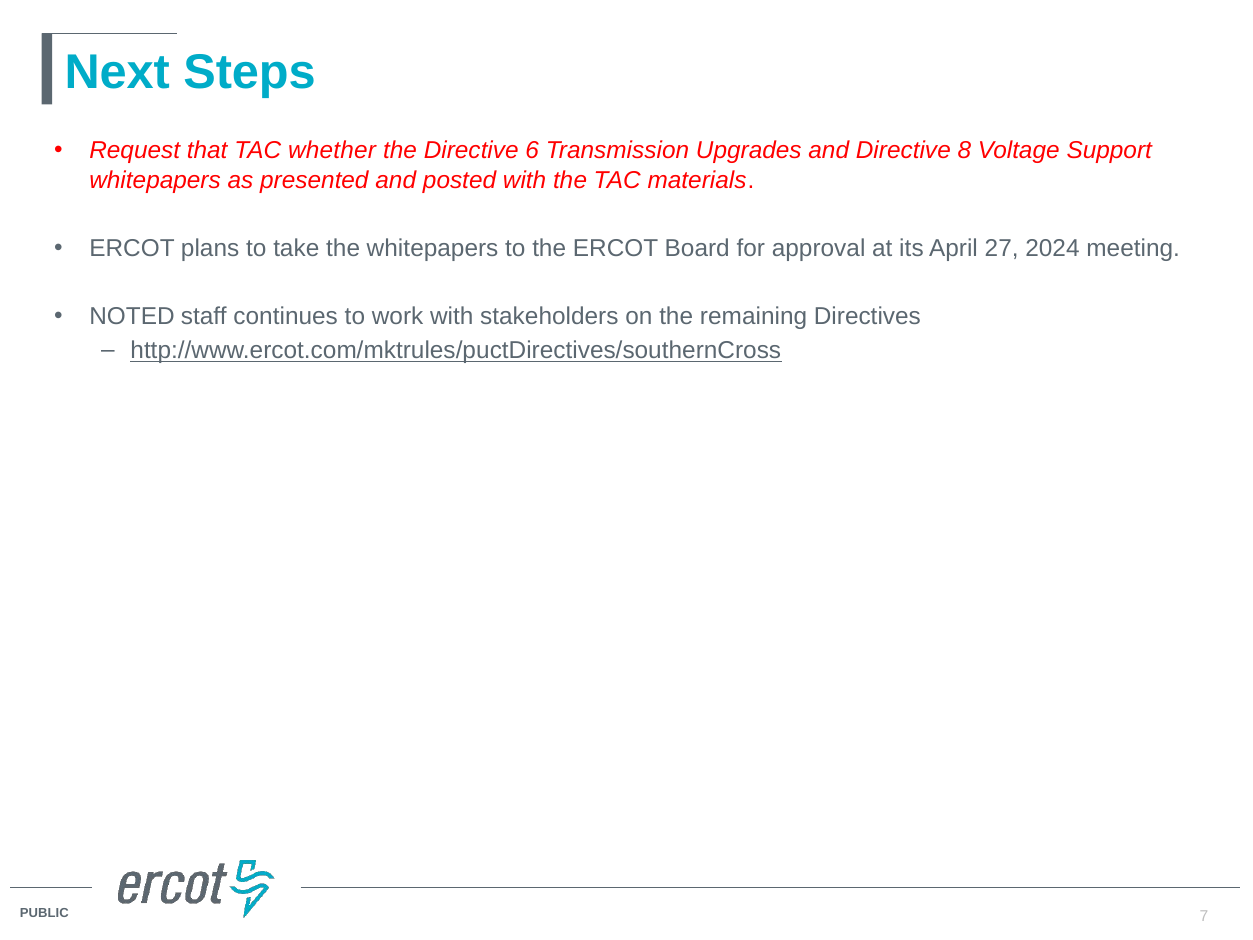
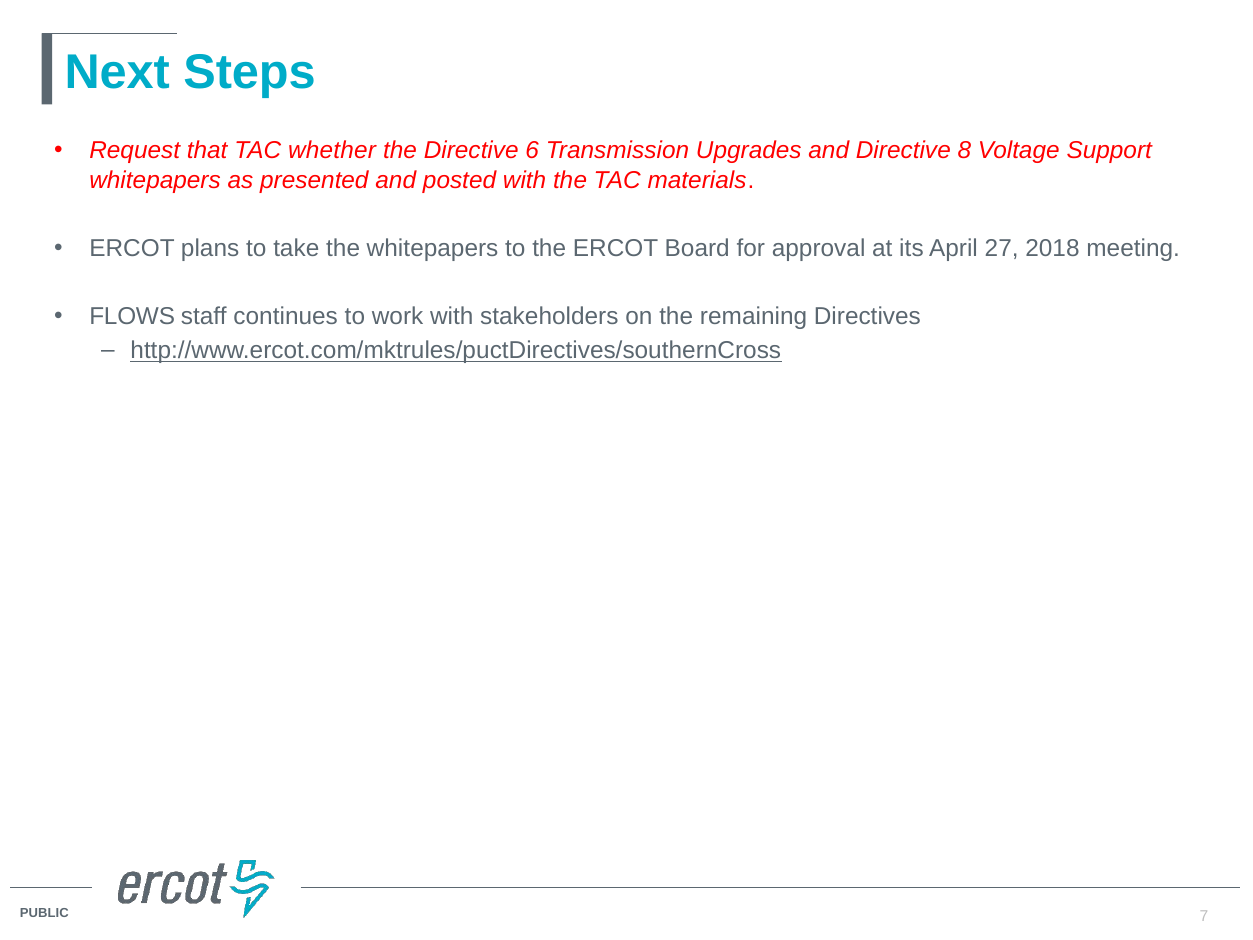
2024: 2024 -> 2018
NOTED: NOTED -> FLOWS
